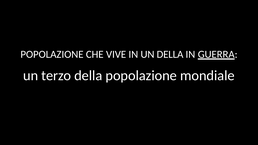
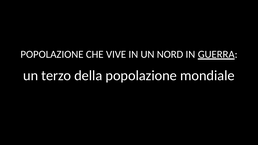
UN DELLA: DELLA -> NORD
